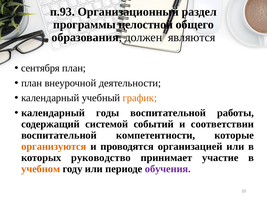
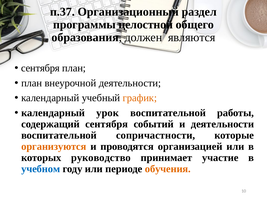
п.93: п.93 -> п.37
годы: годы -> урок
содержащий системой: системой -> сентября
и соответствии: соответствии -> деятельности
компетентности: компетентности -> сопричастности
учебном colour: orange -> blue
обучения colour: purple -> orange
